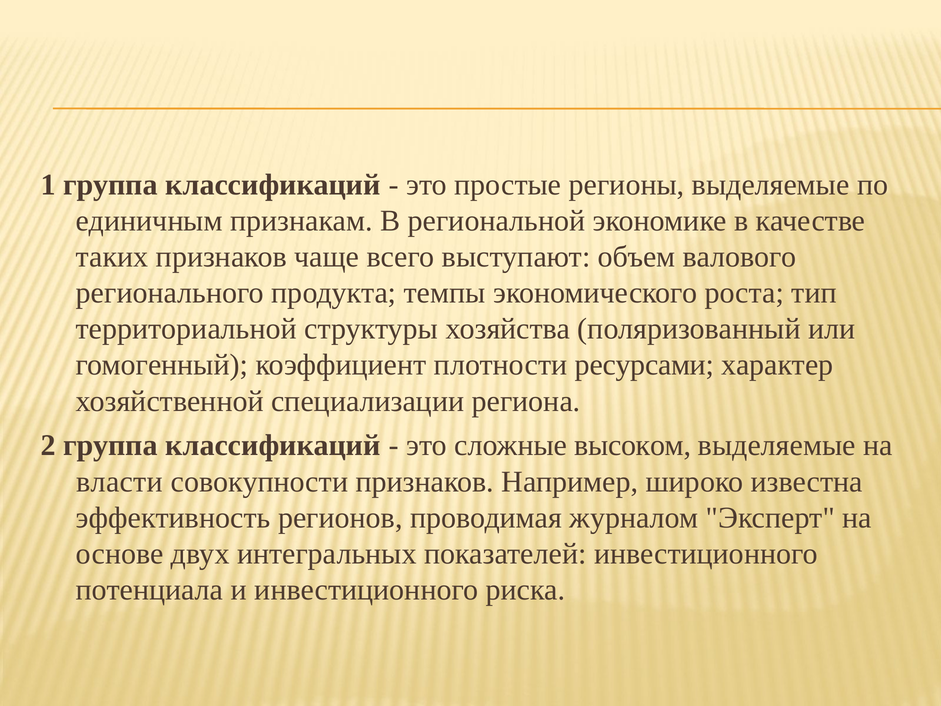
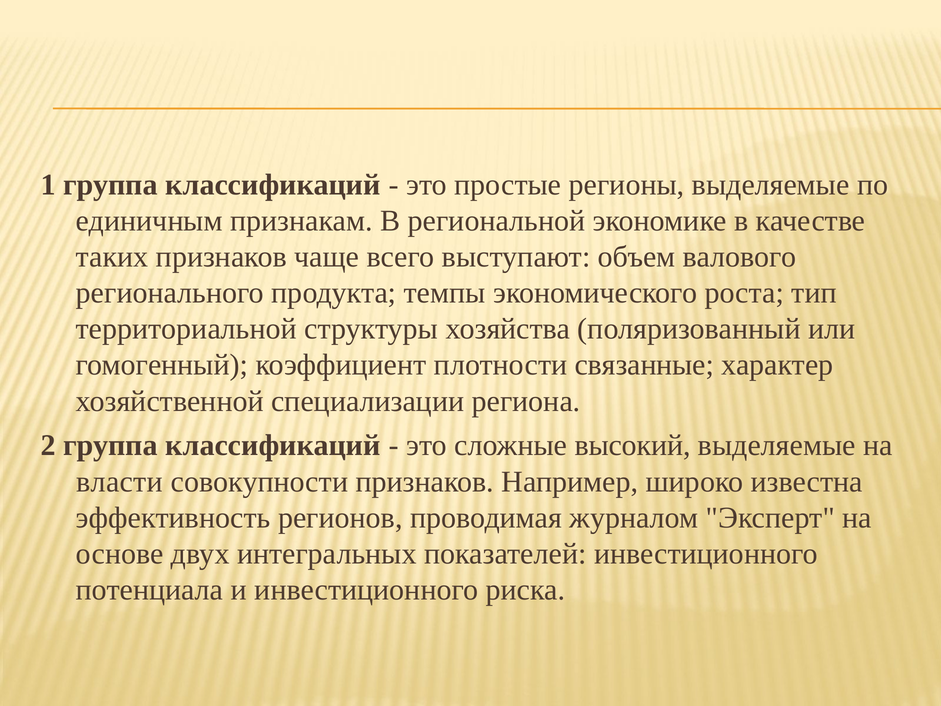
ресурсами: ресурсами -> связанные
высоком: высоком -> высокий
